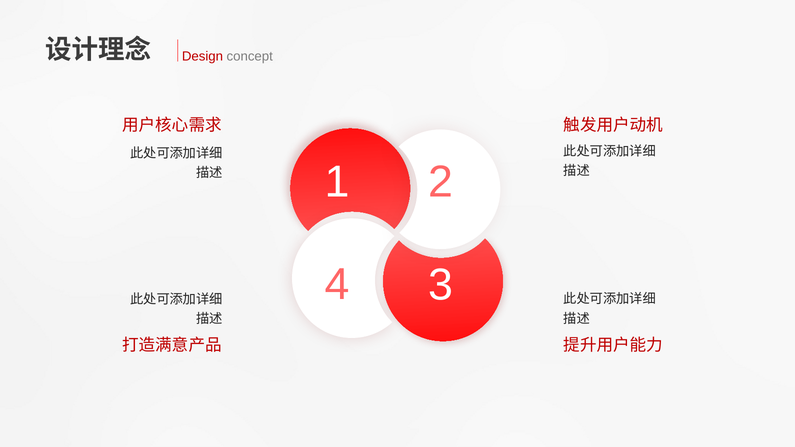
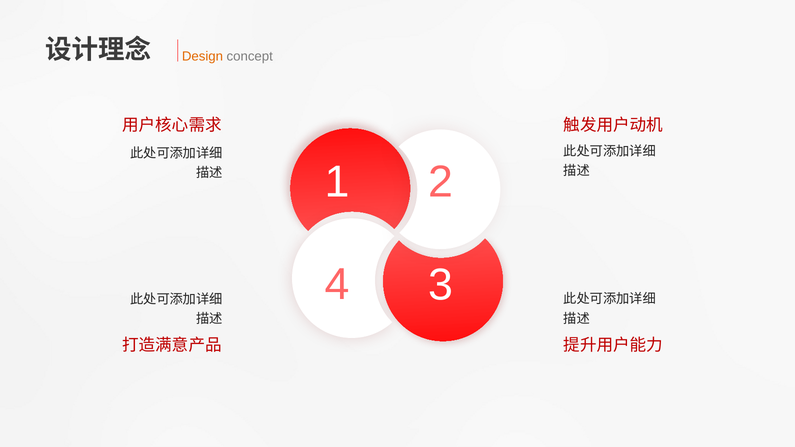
Design colour: red -> orange
